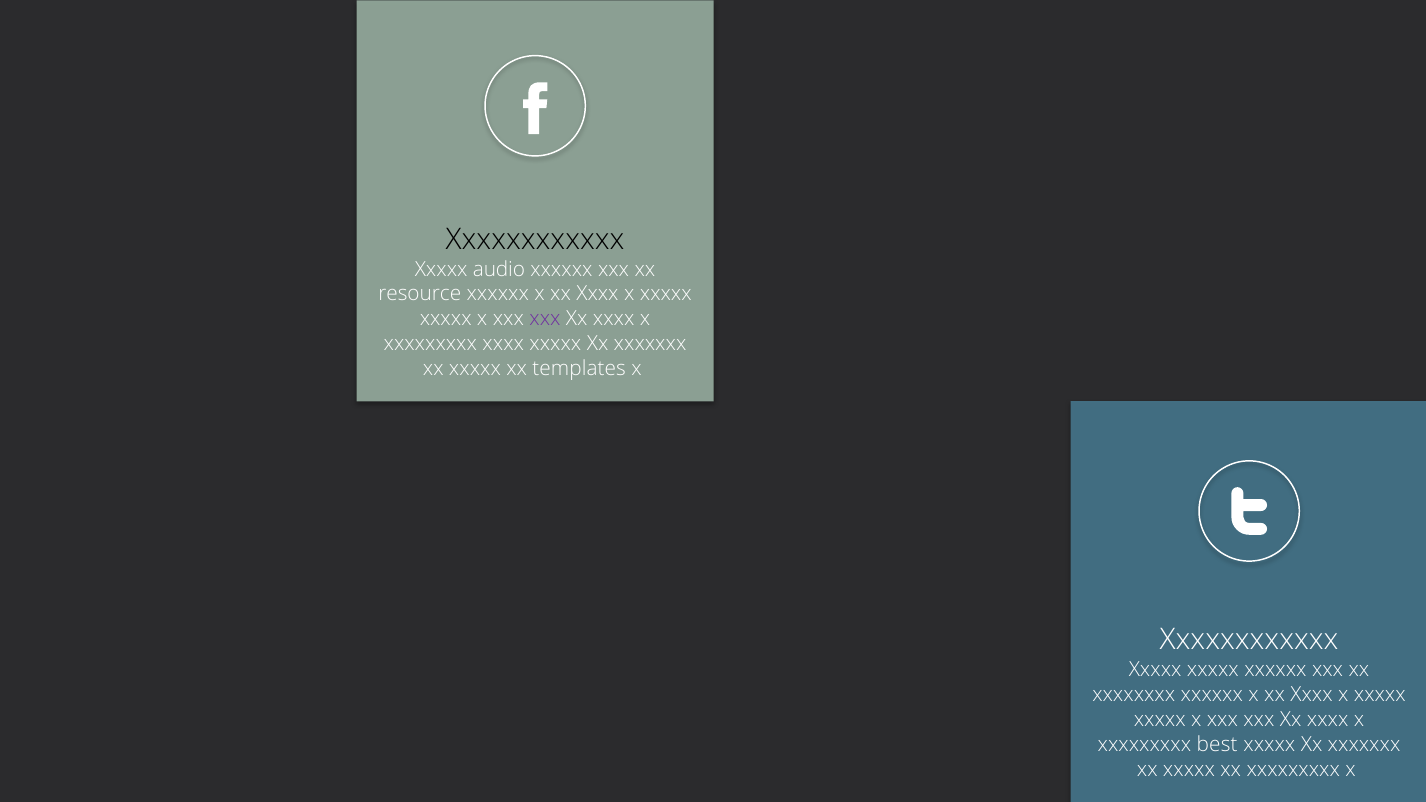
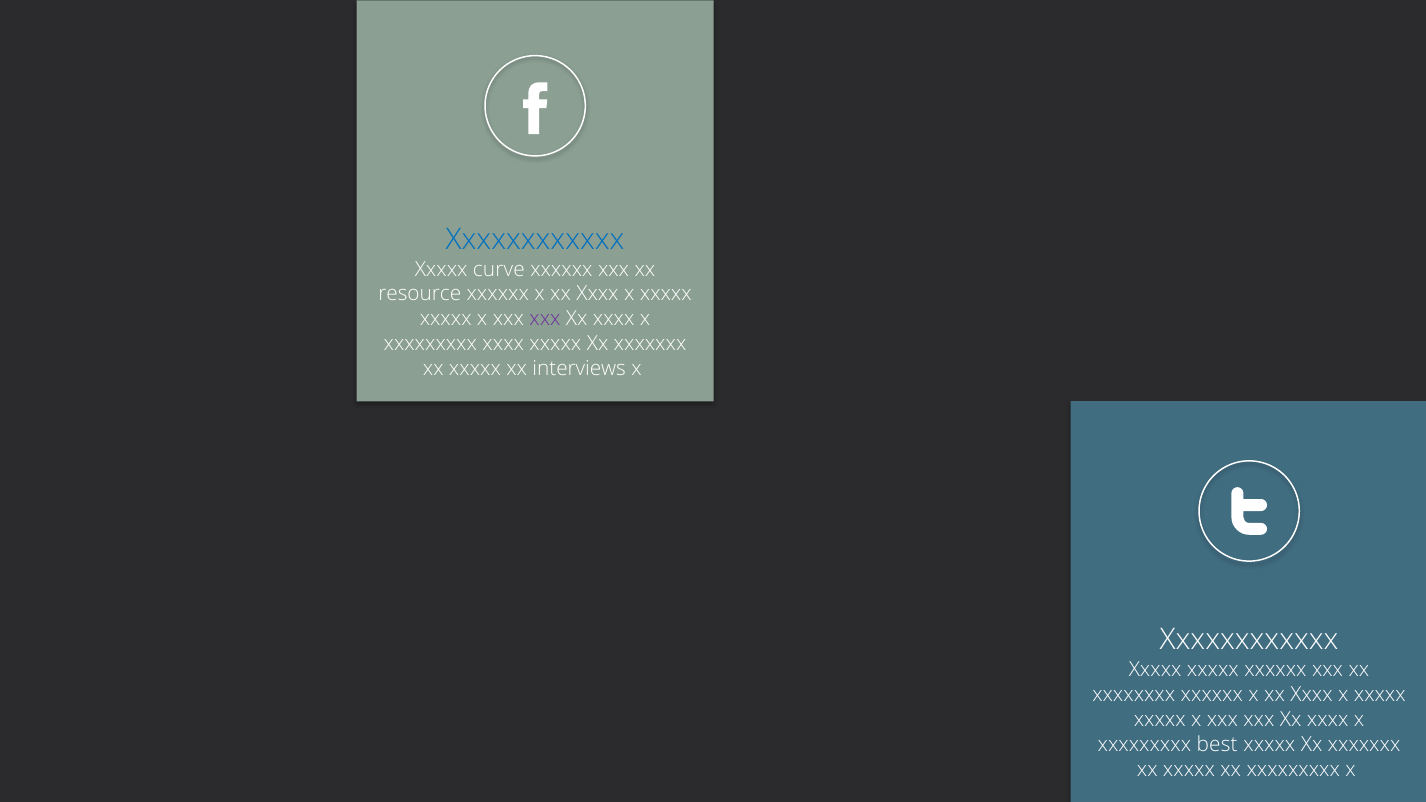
Xxxxxxxxxxxx at (535, 239) colour: black -> blue
audio: audio -> curve
templates: templates -> interviews
